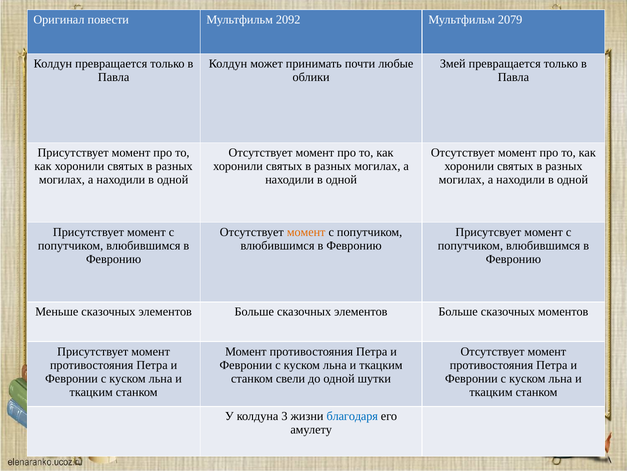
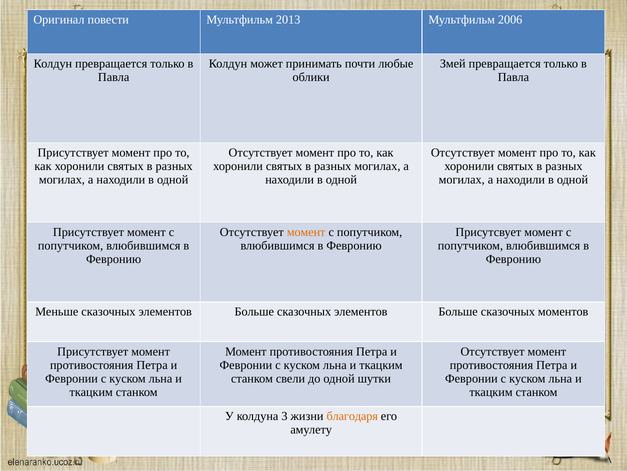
2092: 2092 -> 2013
2079: 2079 -> 2006
благодаря colour: blue -> orange
